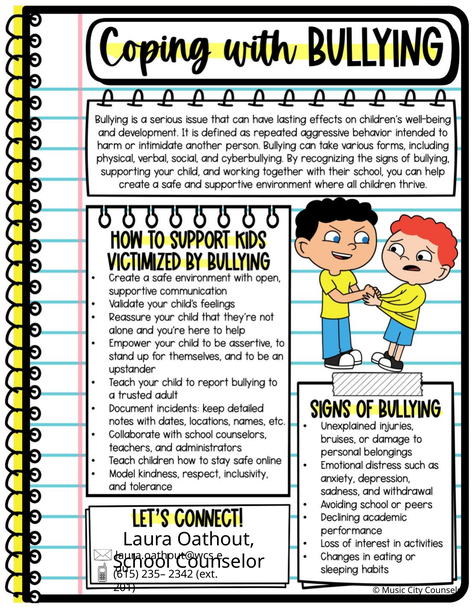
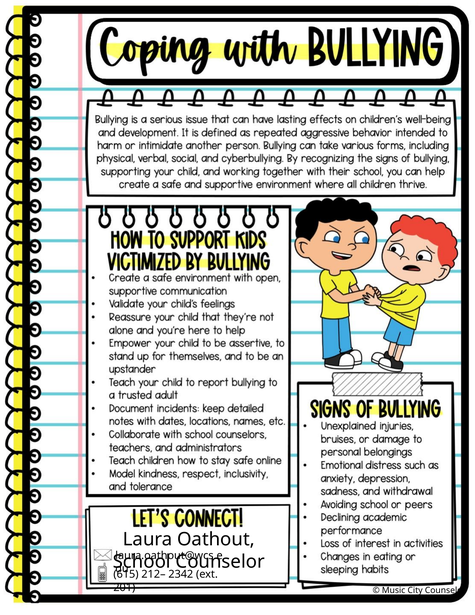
235–: 235– -> 212–
